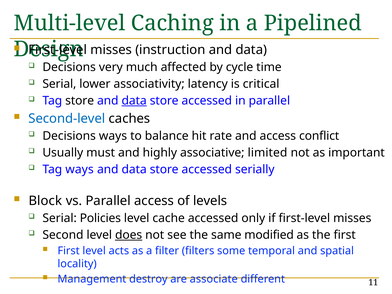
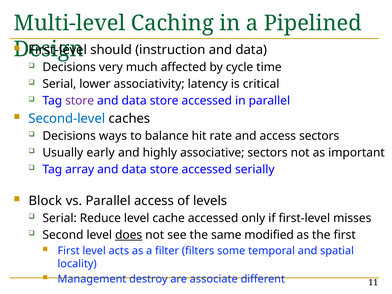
misses at (111, 50): misses -> should
store at (80, 101) colour: black -> purple
data at (134, 101) underline: present -> none
access conflict: conflict -> sectors
must: must -> early
associative limited: limited -> sectors
Tag ways: ways -> array
Policies: Policies -> Reduce
